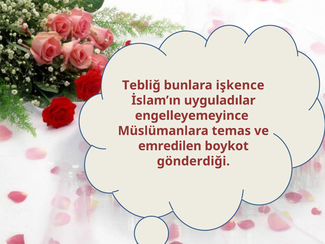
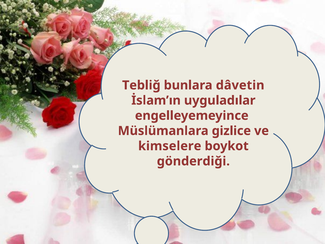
işkence: işkence -> dâvetin
temas: temas -> gizlice
emredilen: emredilen -> kimselere
